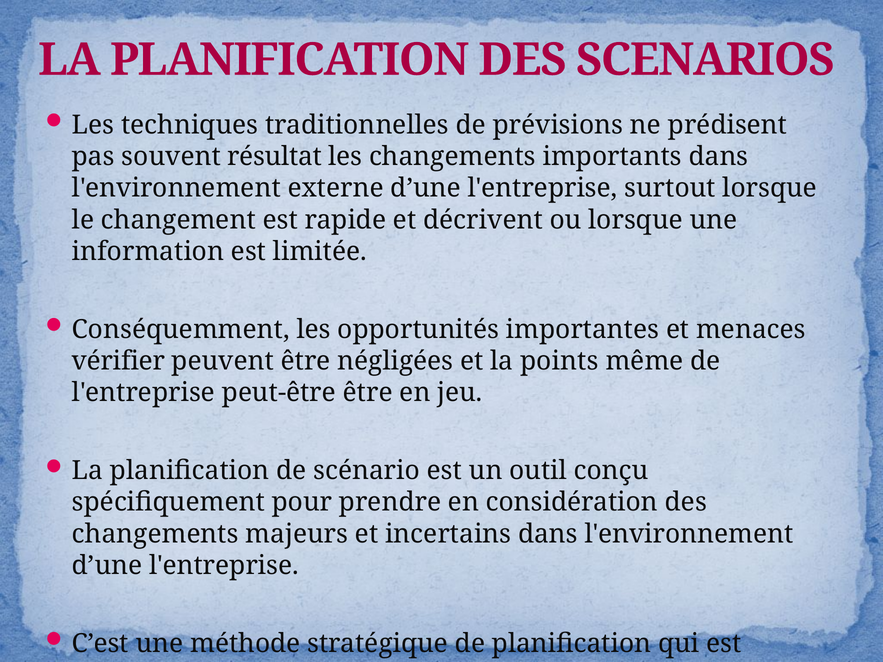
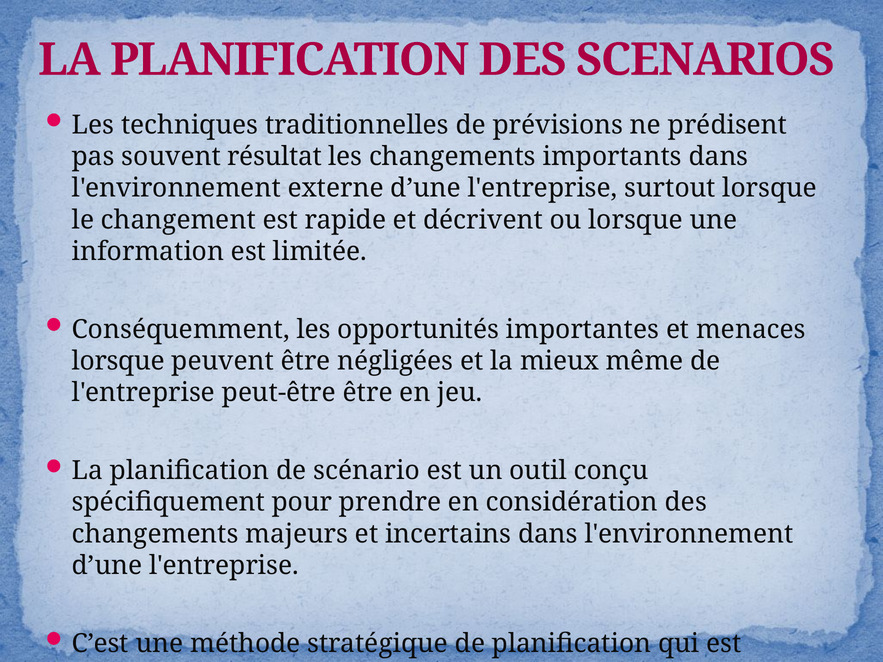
vérifier at (118, 361): vérifier -> lorsque
points: points -> mieux
